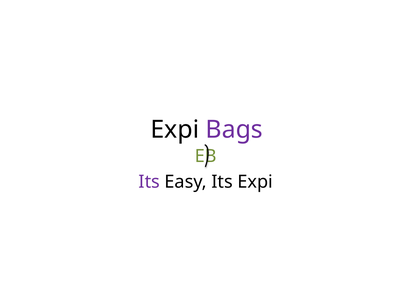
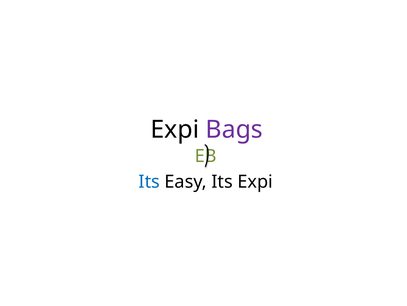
Its at (149, 181) colour: purple -> blue
